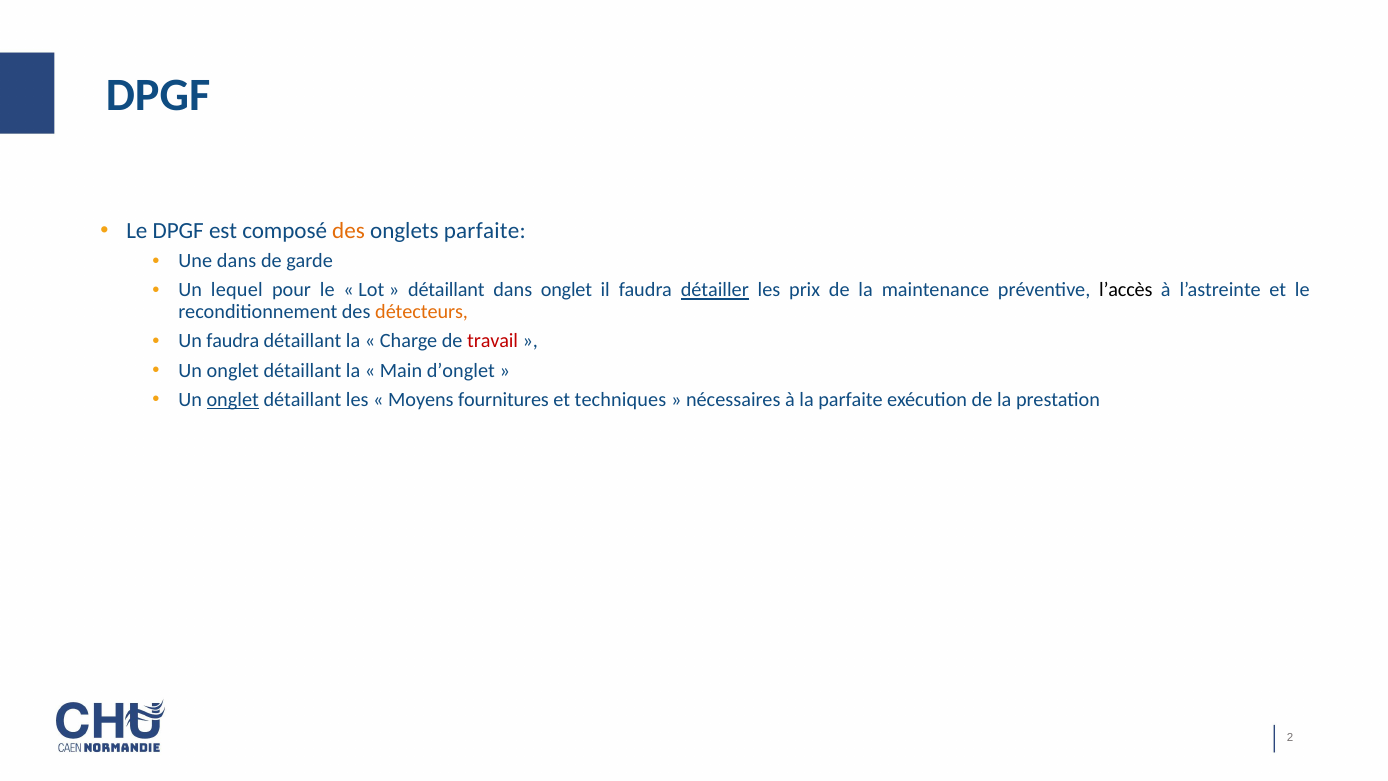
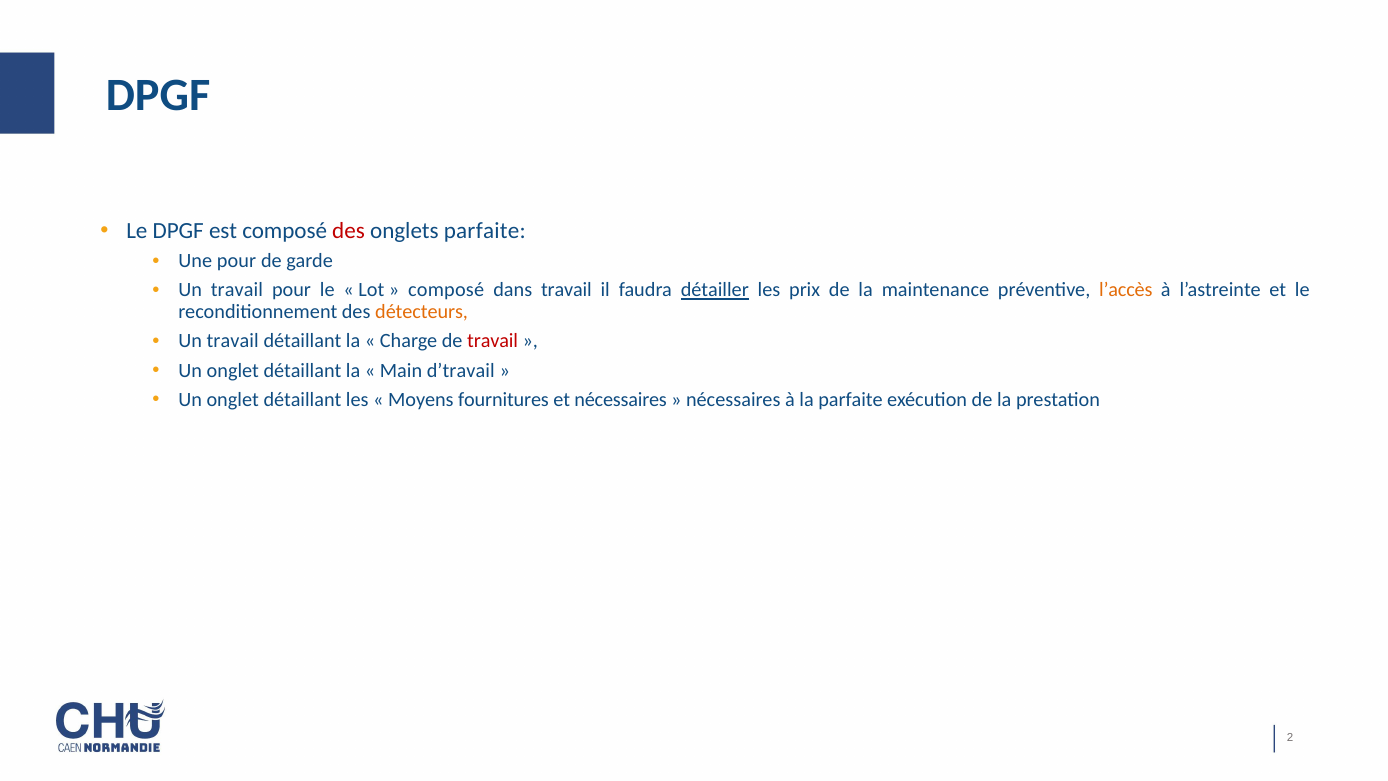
des at (349, 230) colour: orange -> red
Une dans: dans -> pour
lequel at (237, 290): lequel -> travail
détaillant at (446, 290): détaillant -> composé
dans onglet: onglet -> travail
l’accès colour: black -> orange
faudra at (233, 341): faudra -> travail
d’onglet: d’onglet -> d’travail
onglet at (233, 399) underline: present -> none
et techniques: techniques -> nécessaires
